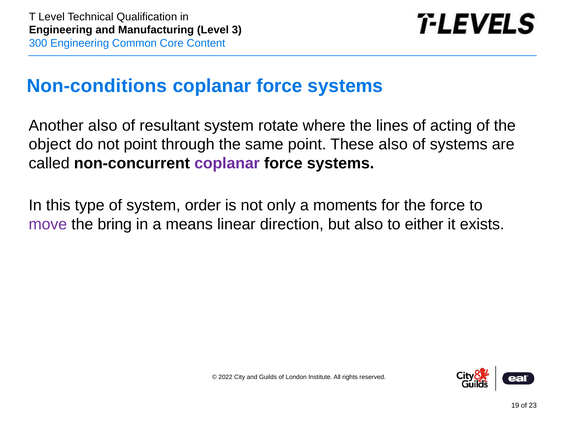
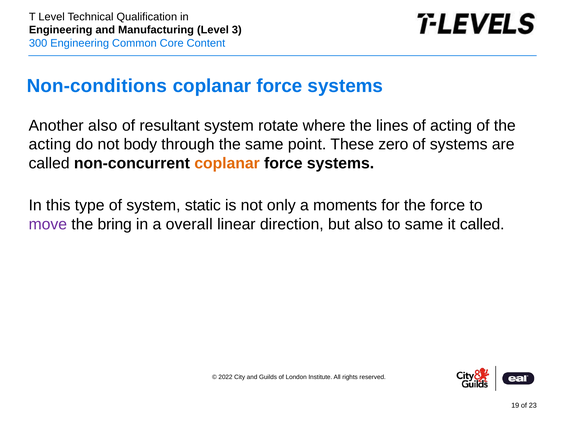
object at (50, 144): object -> acting
not point: point -> body
These also: also -> zero
coplanar at (227, 163) colour: purple -> orange
order: order -> static
means: means -> overall
to either: either -> same
it exists: exists -> called
